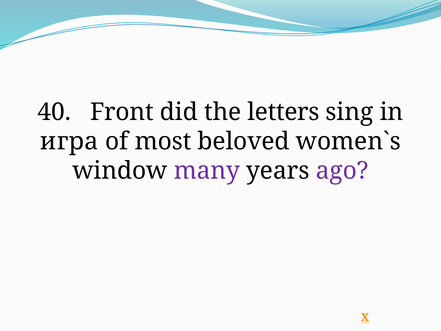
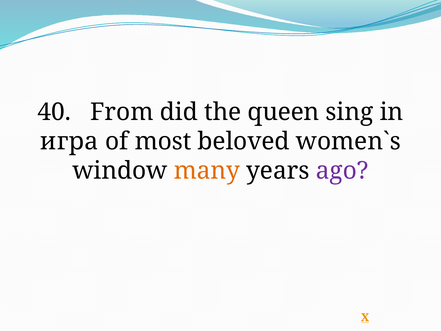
Front: Front -> From
letters: letters -> queen
many colour: purple -> orange
